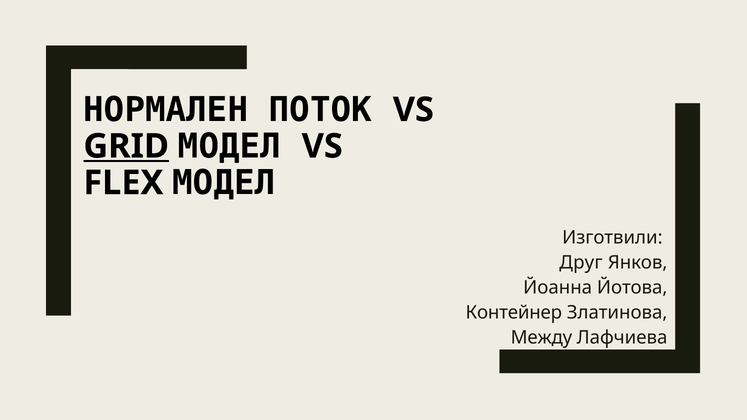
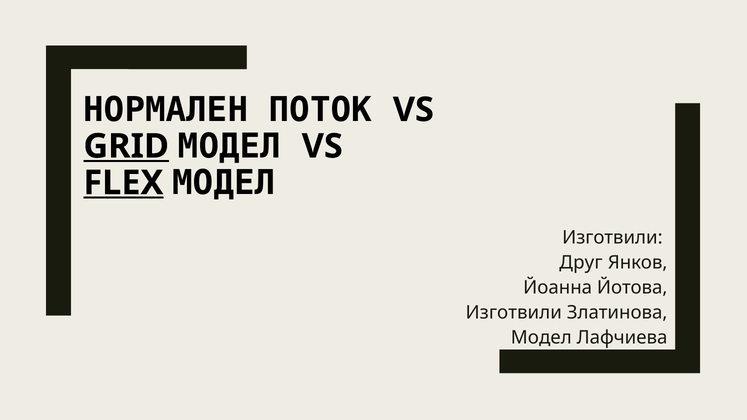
FLEX underline: none -> present
Контейнер at (514, 313): Контейнер -> Изготвили
Между at (541, 338): Между -> Модел
